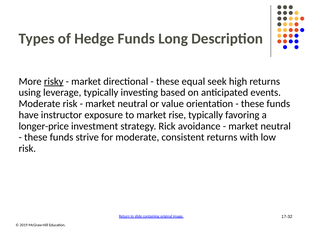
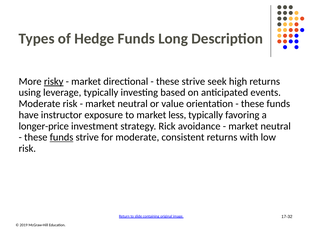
these equal: equal -> strive
rise: rise -> less
funds at (62, 137) underline: none -> present
